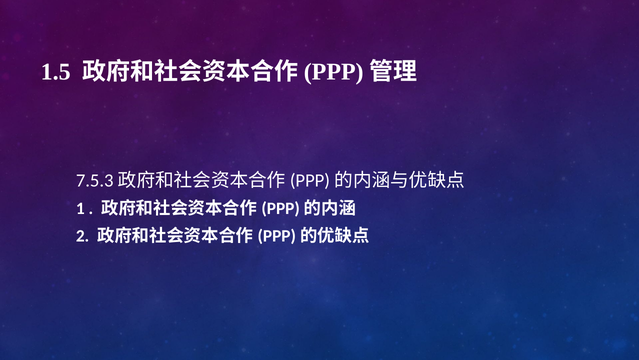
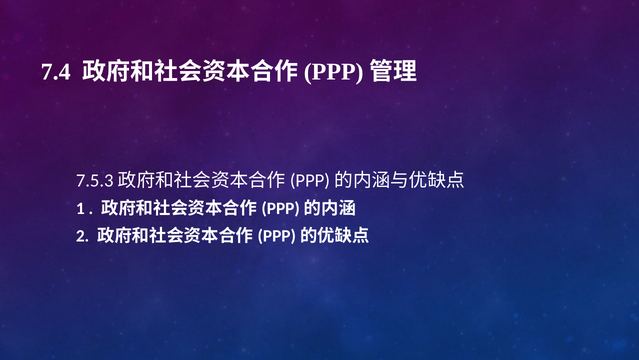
1.5: 1.5 -> 7.4
